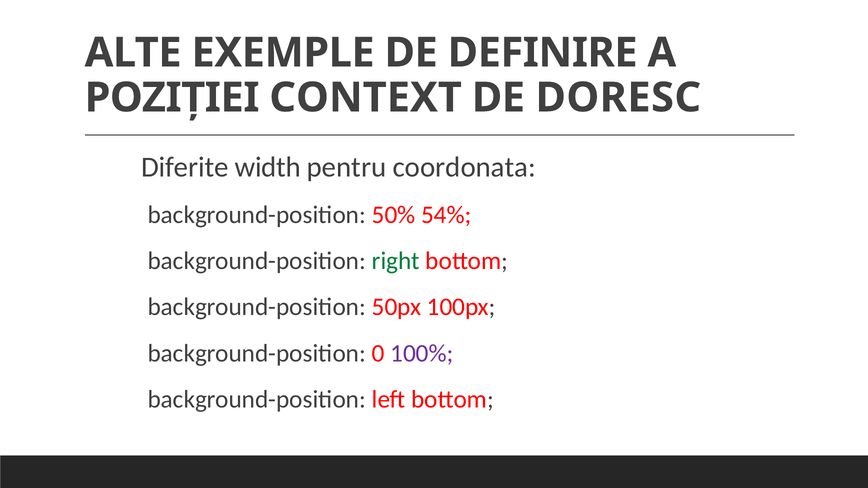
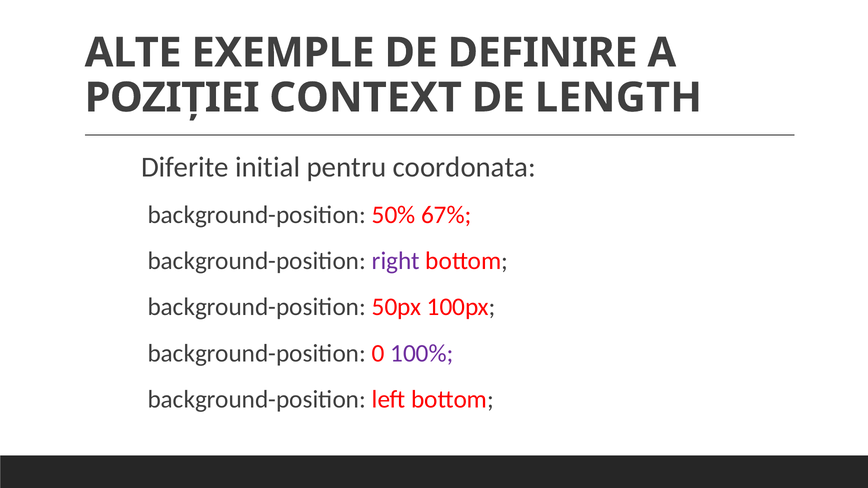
DORESC: DORESC -> LENGTH
width: width -> initial
54%: 54% -> 67%
right colour: green -> purple
